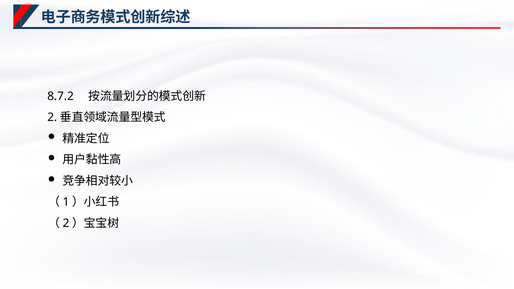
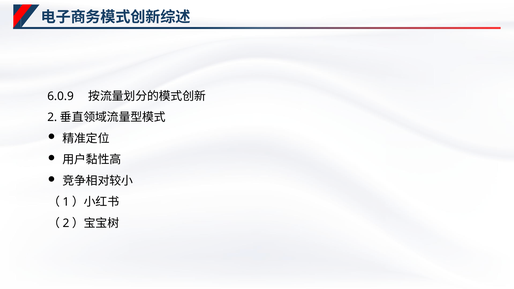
8.7.2: 8.7.2 -> 6.0.9
